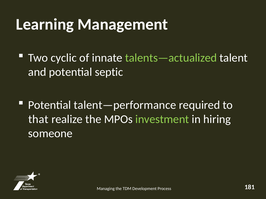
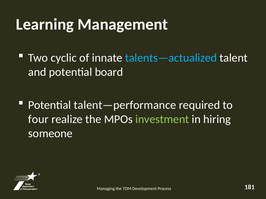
talents—actualized colour: light green -> light blue
septic: septic -> board
that: that -> four
